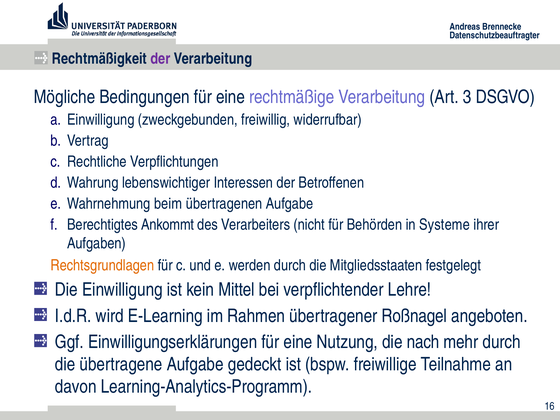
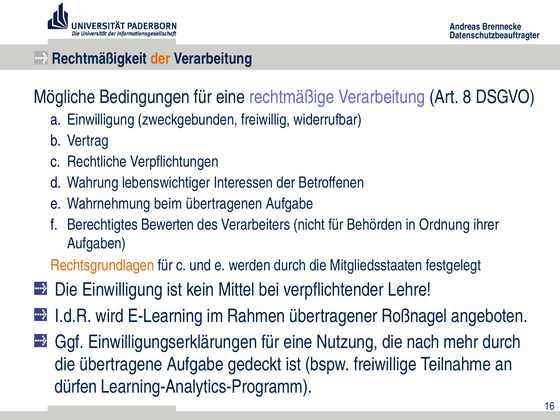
der at (160, 59) colour: purple -> orange
3: 3 -> 8
Ankommt: Ankommt -> Bewerten
Systeme: Systeme -> Ordnung
davon: davon -> dürfen
